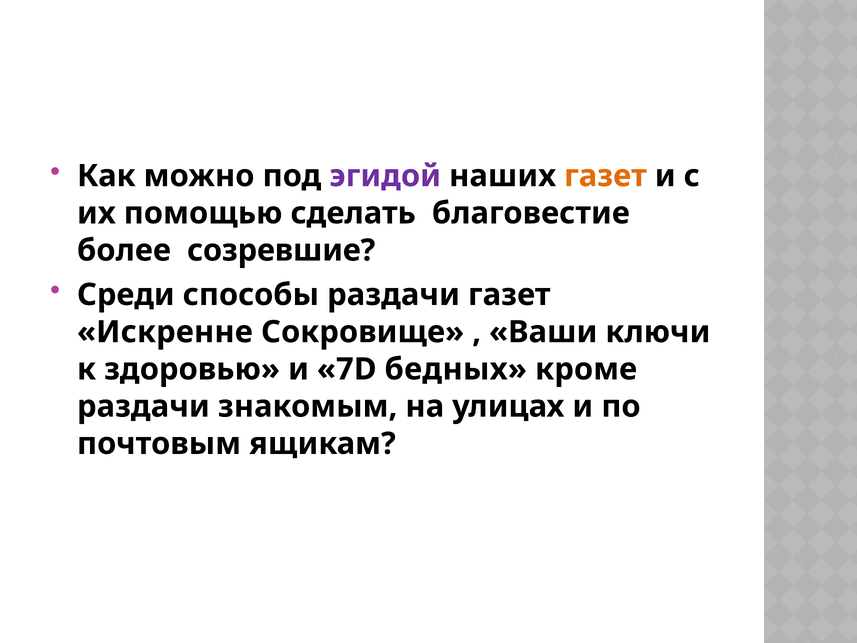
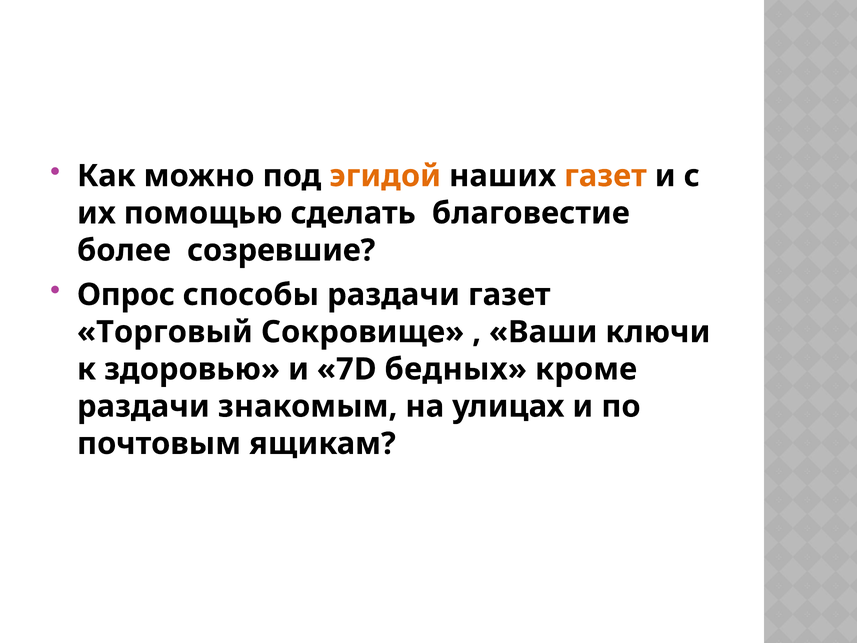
эгидой colour: purple -> orange
Среди: Среди -> Опрос
Искренне: Искренне -> Торговый
